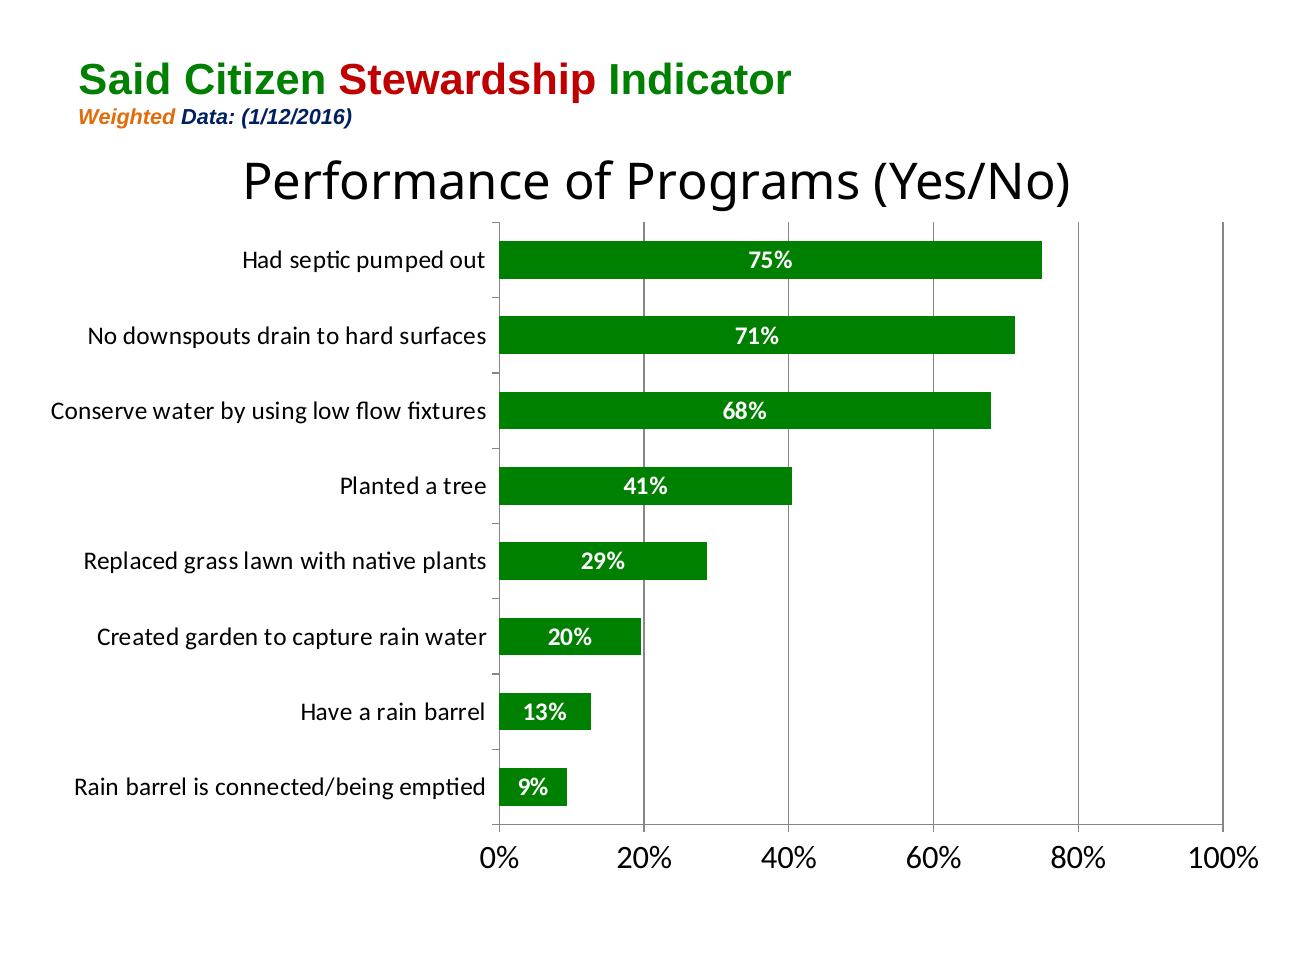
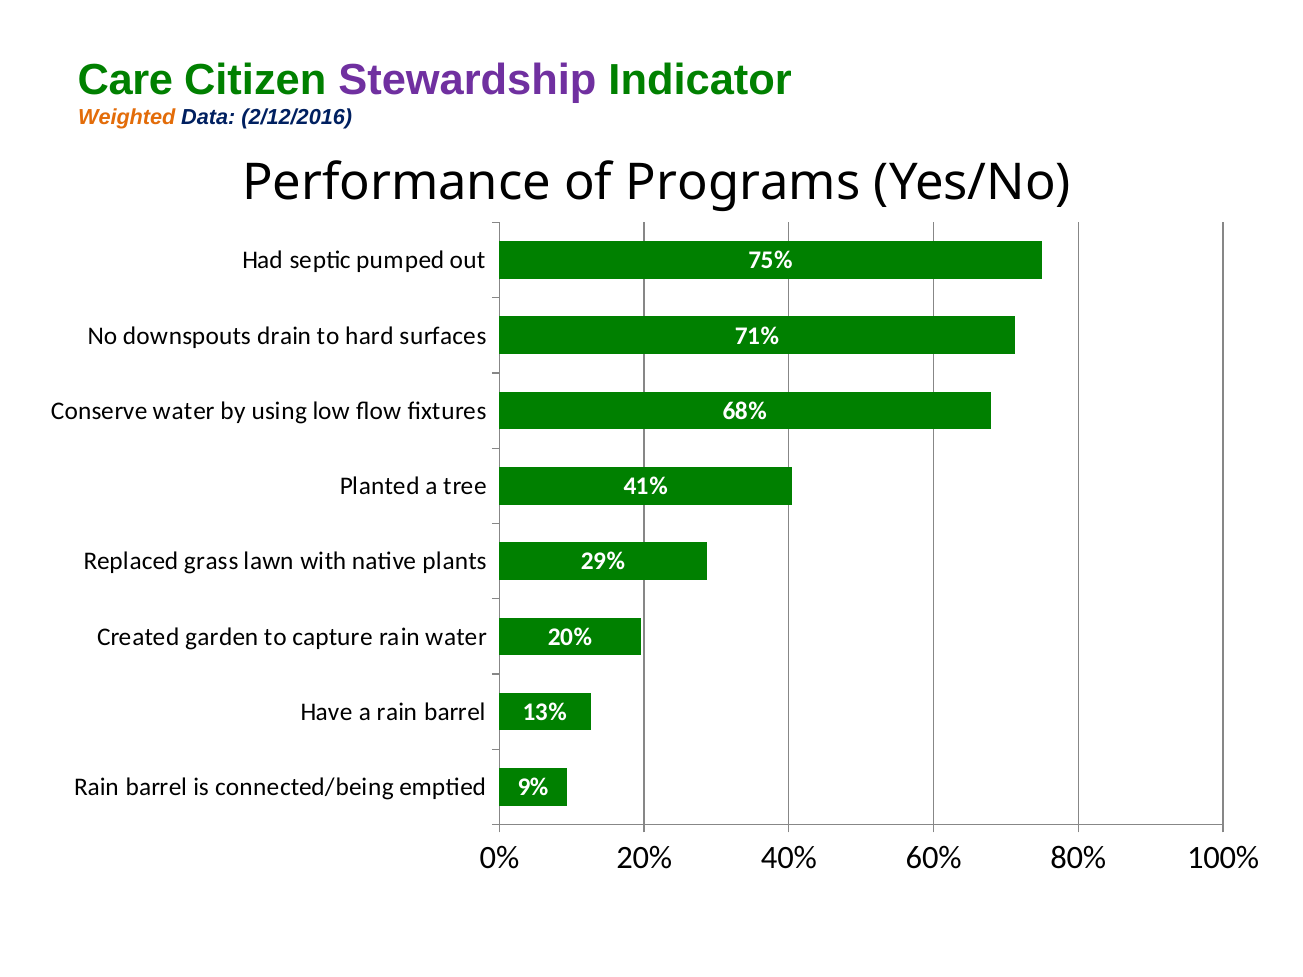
Said: Said -> Care
Stewardship colour: red -> purple
1/12/2016: 1/12/2016 -> 2/12/2016
